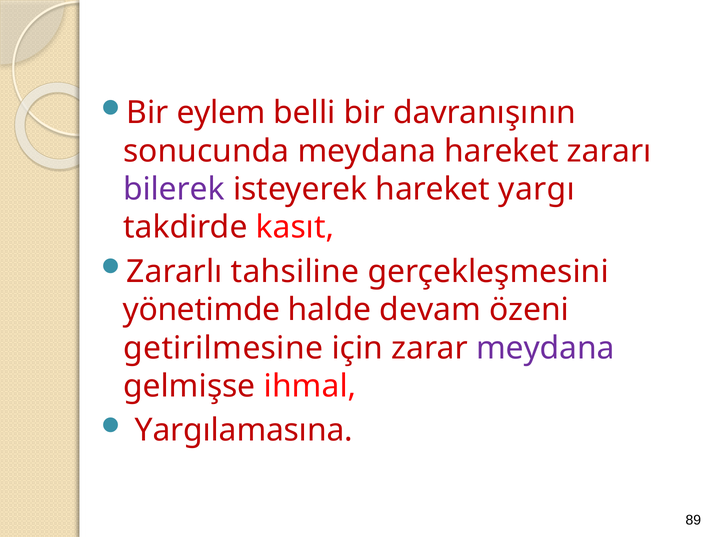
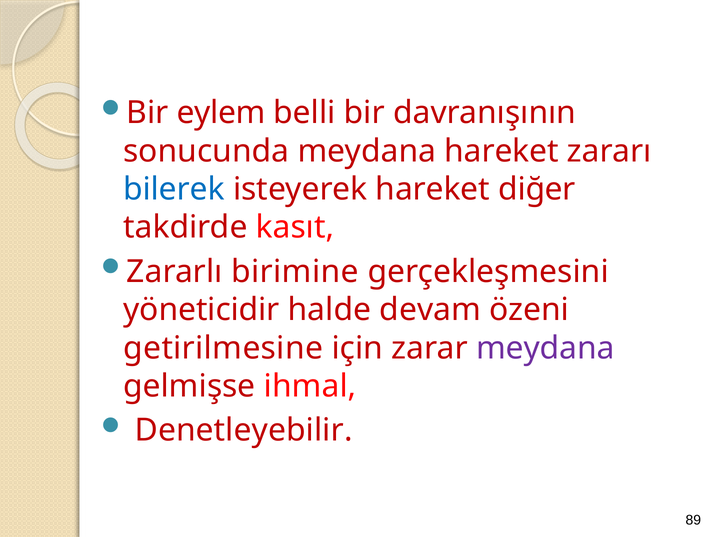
bilerek colour: purple -> blue
yargı: yargı -> diğer
tahsiline: tahsiline -> birimine
yönetimde: yönetimde -> yöneticidir
Yargılamasına: Yargılamasına -> Denetleyebilir
